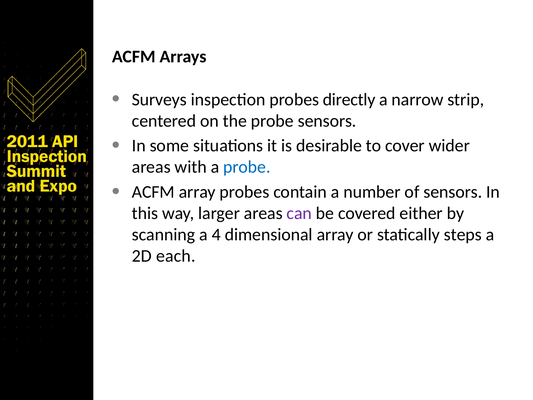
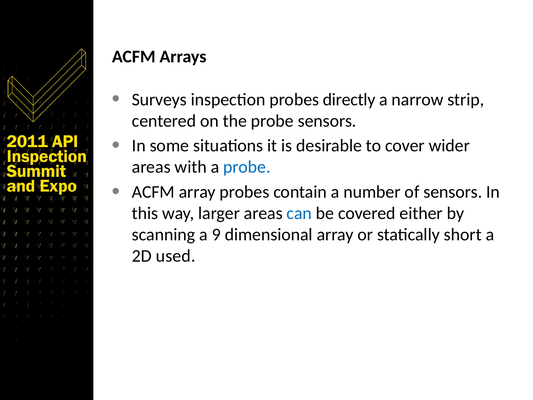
can colour: purple -> blue
4: 4 -> 9
steps: steps -> short
each: each -> used
